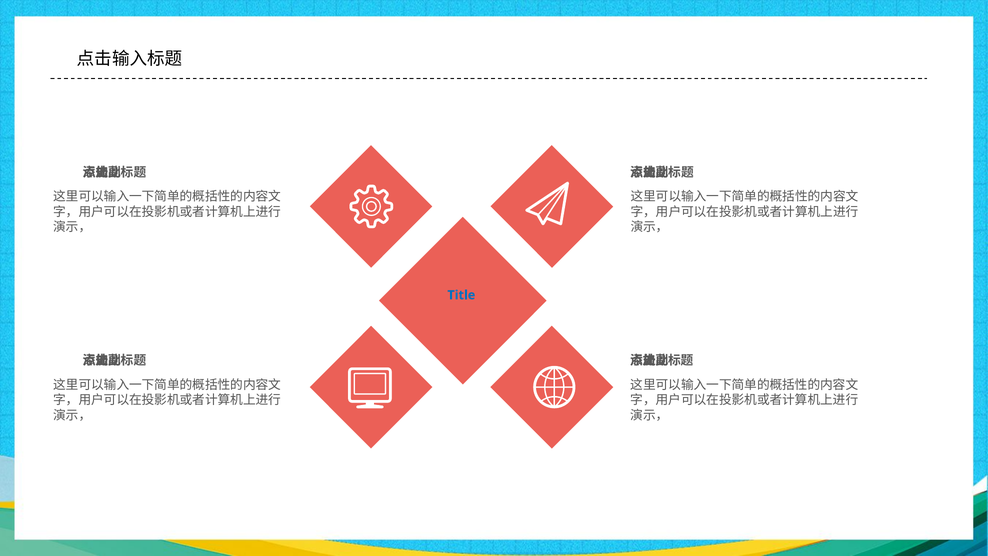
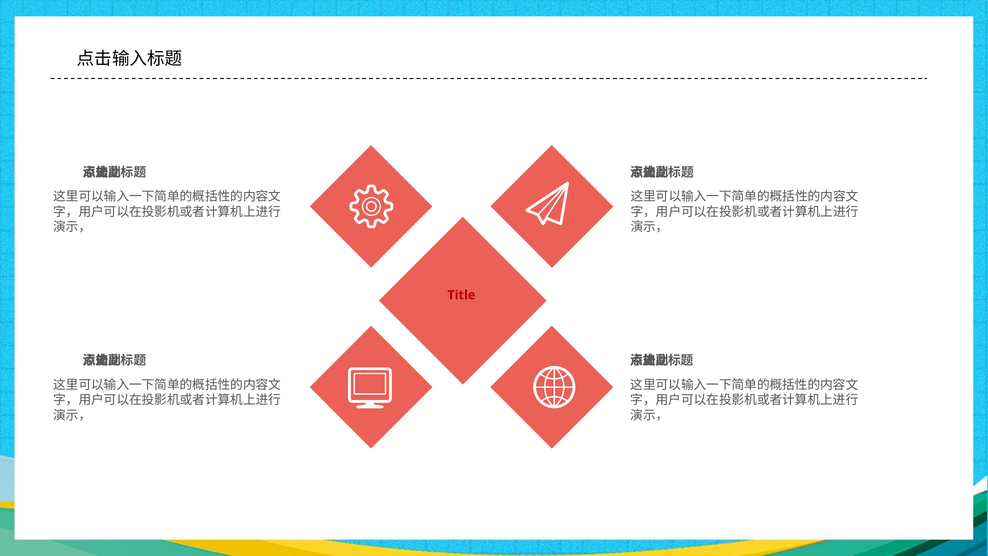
Title colour: blue -> red
